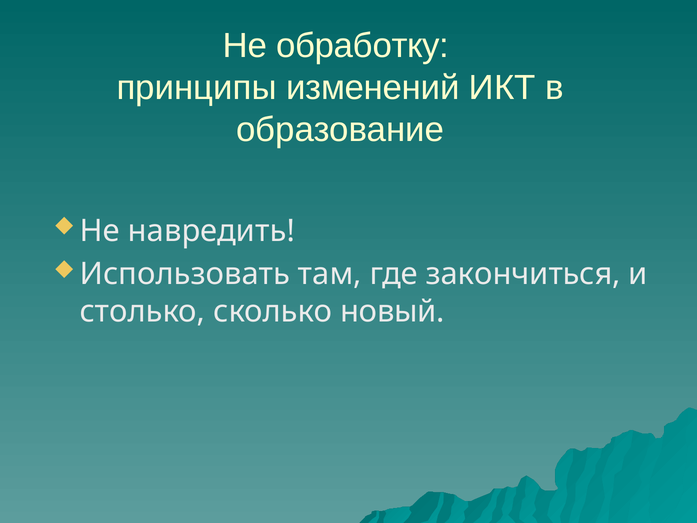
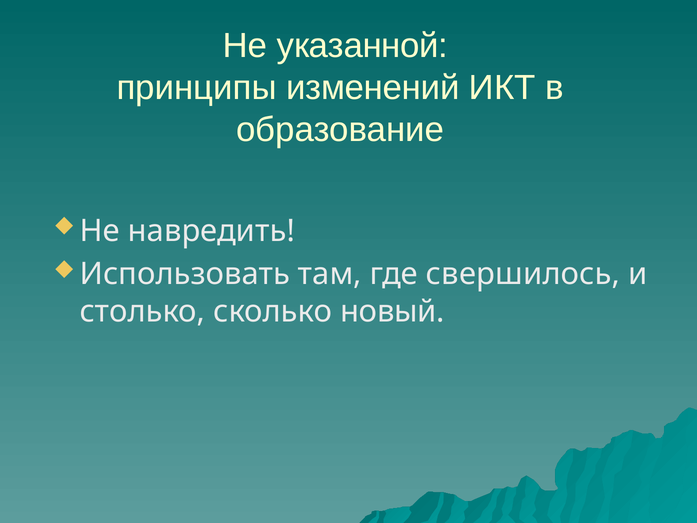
обработку: обработку -> указанной
закончиться: закончиться -> свершилось
